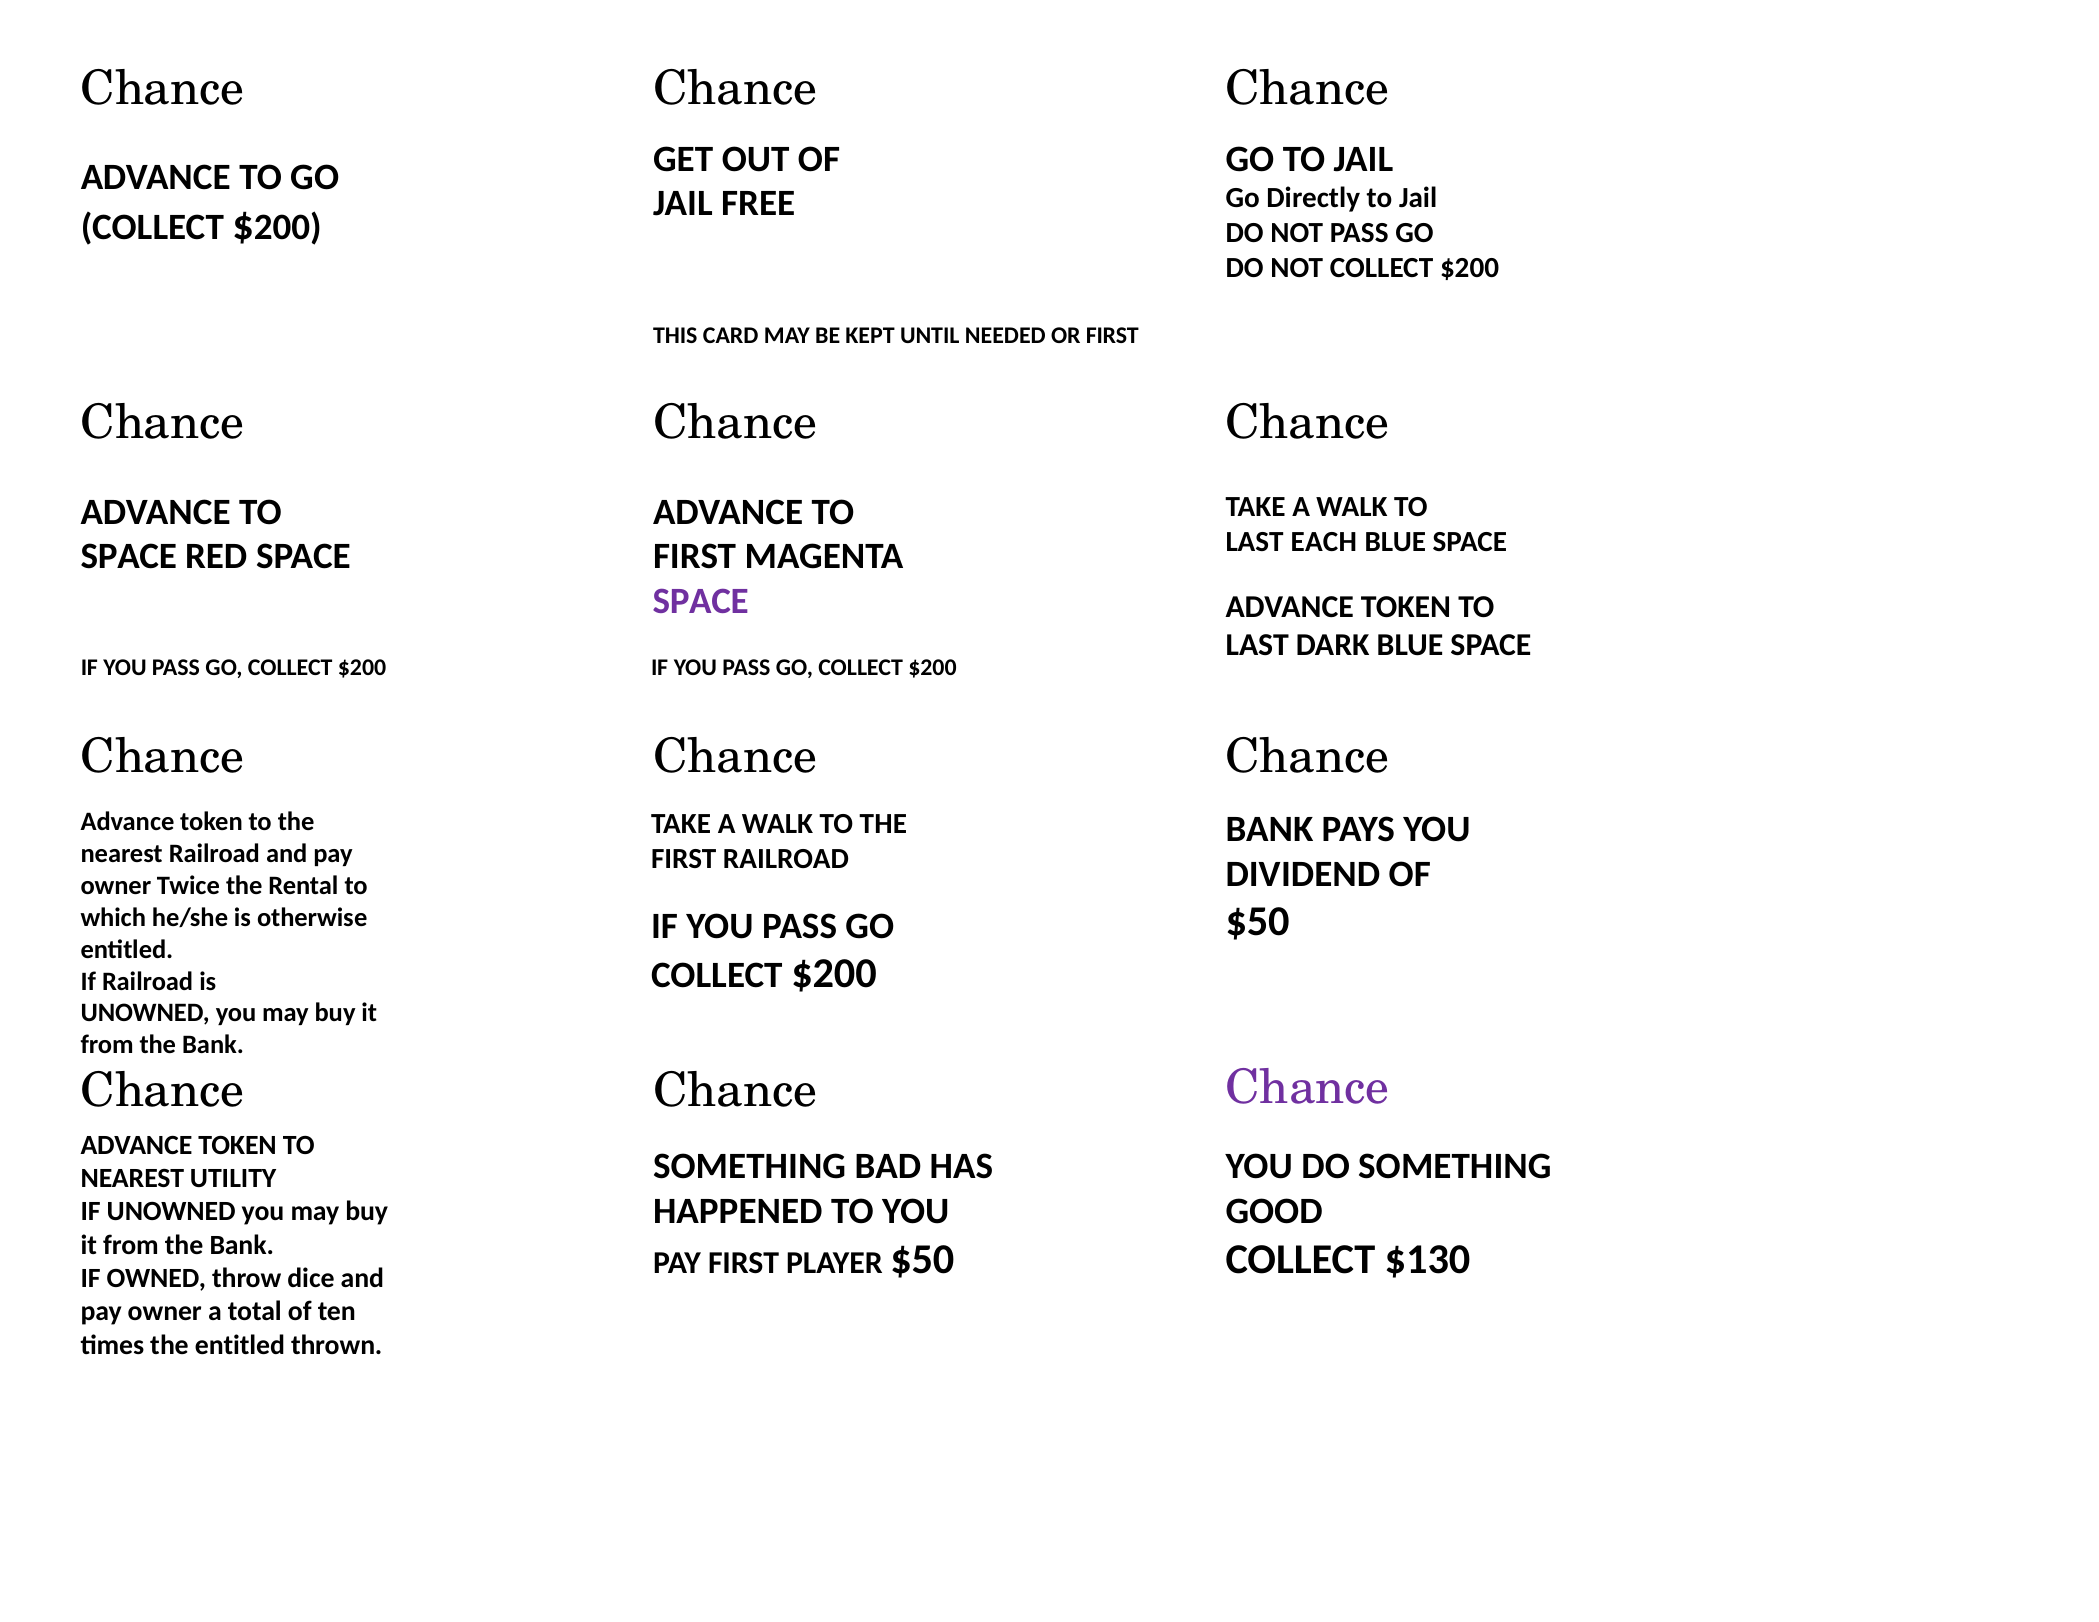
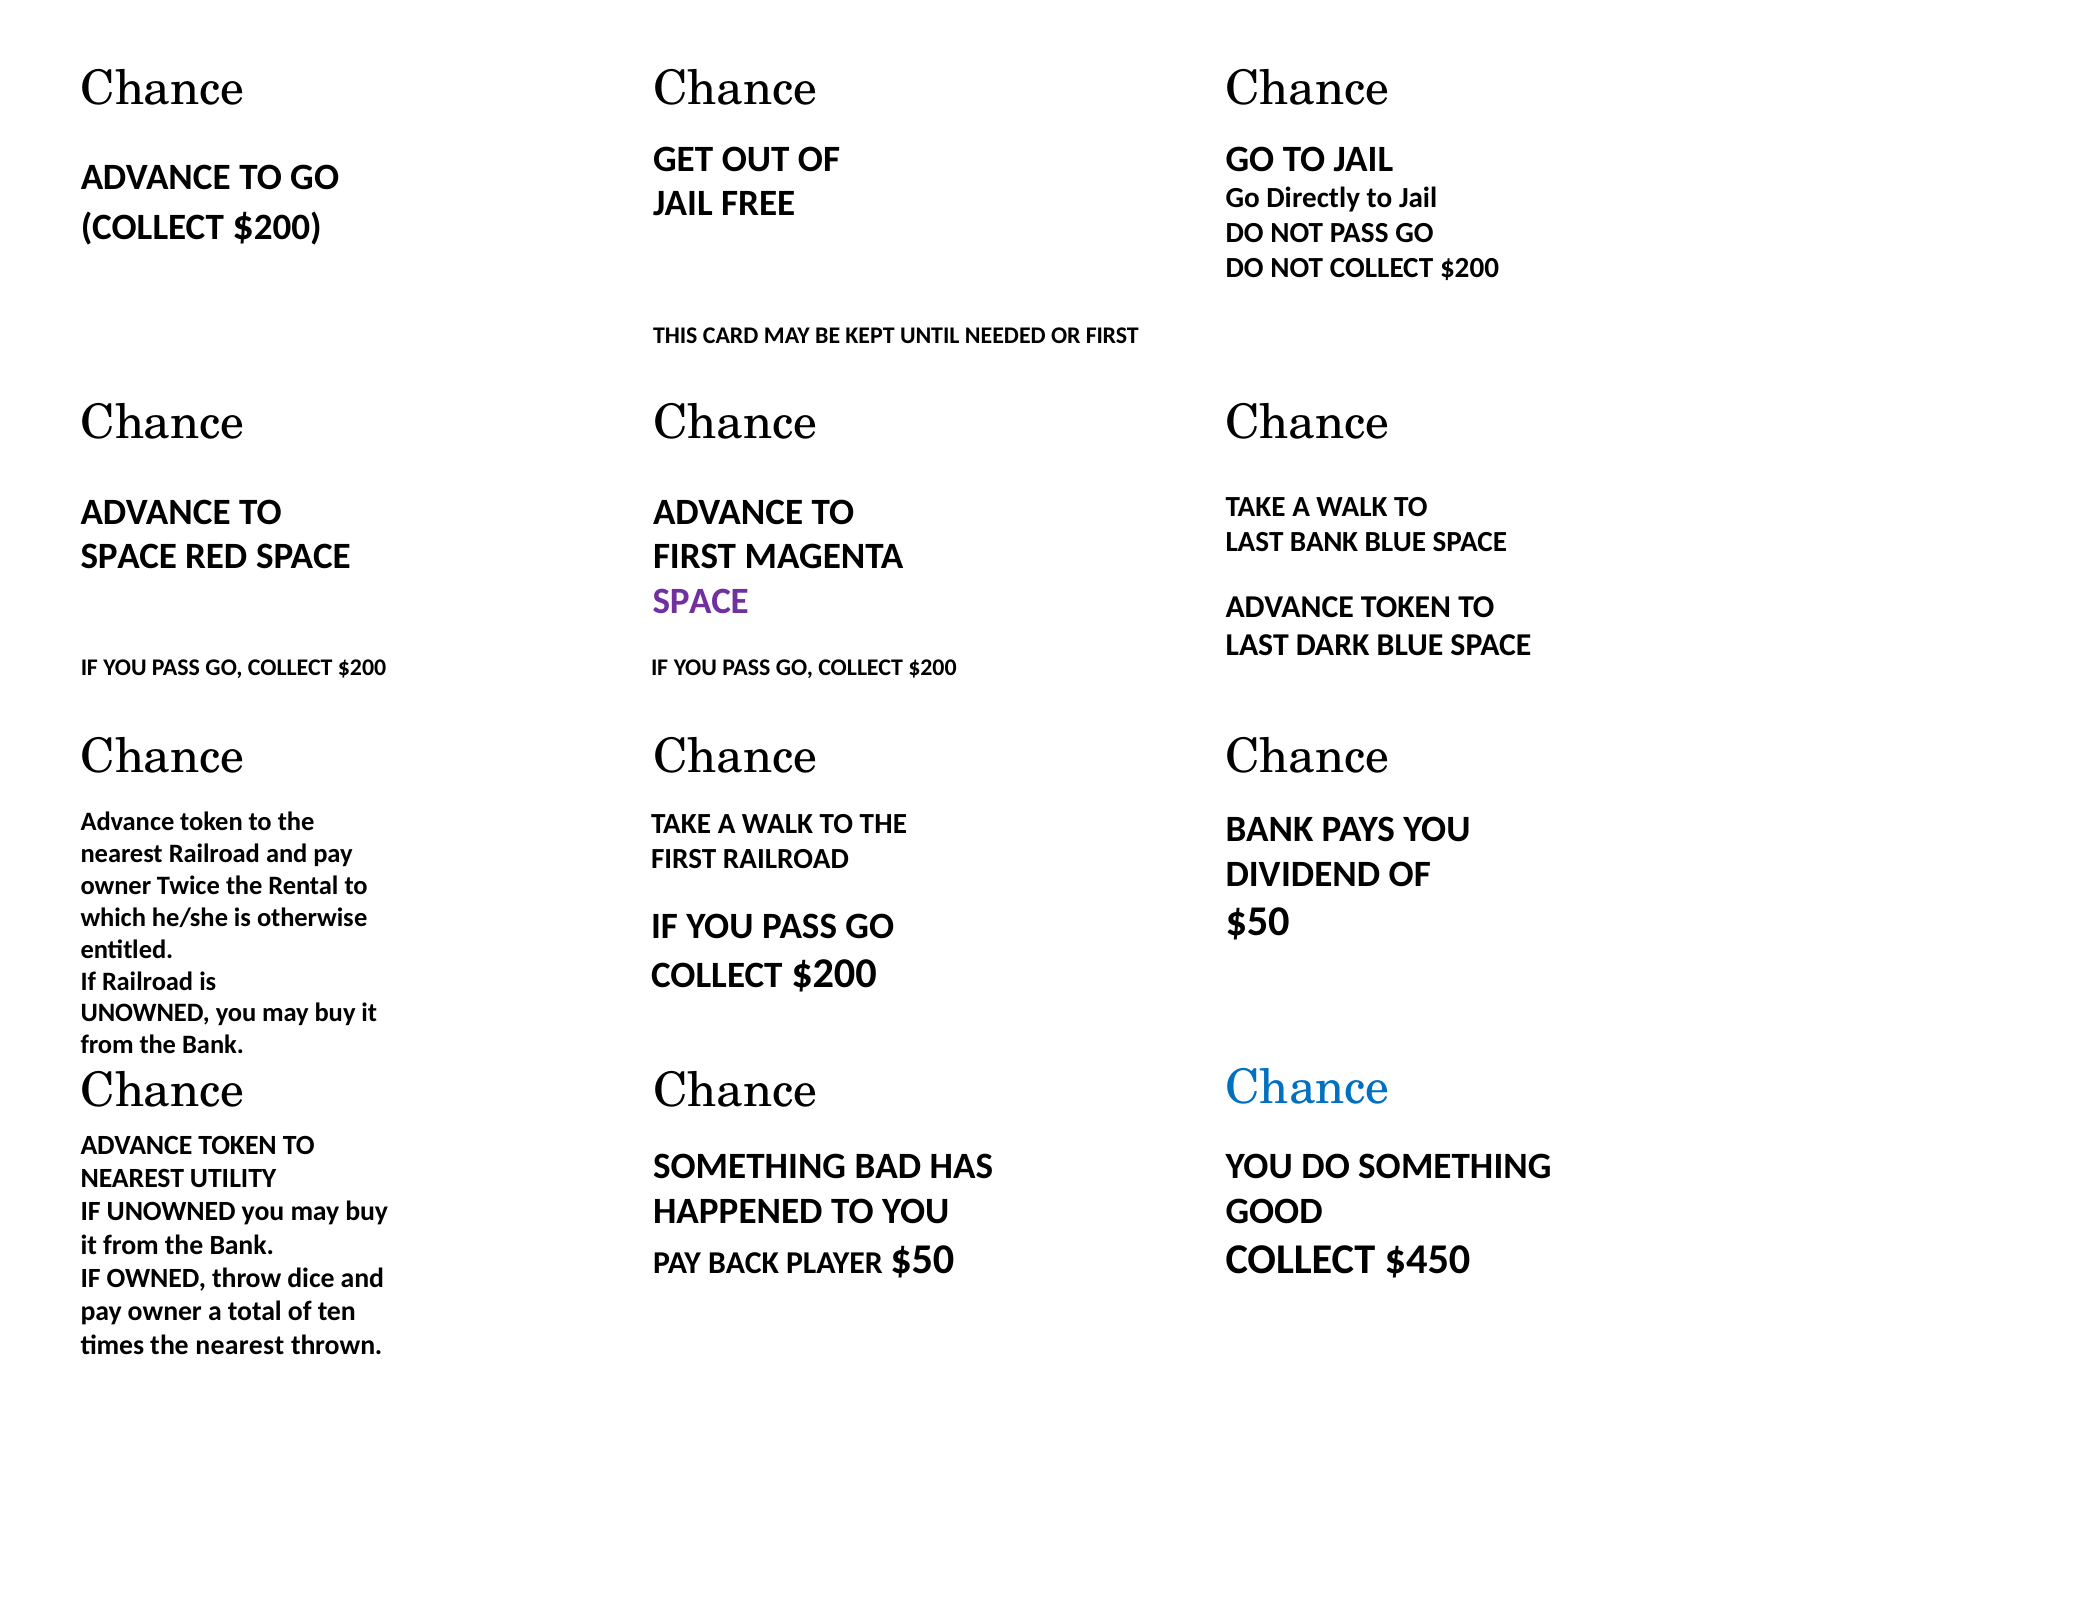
LAST EACH: EACH -> BANK
Chance at (1308, 1087) colour: purple -> blue
$130: $130 -> $450
PAY FIRST: FIRST -> BACK
times the entitled: entitled -> nearest
